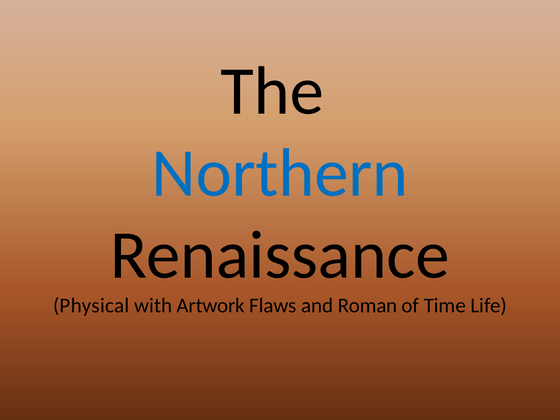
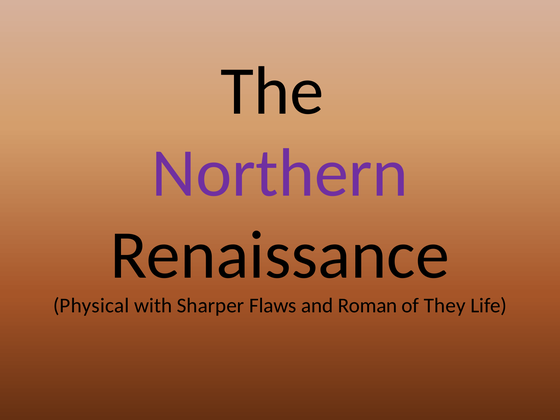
Northern colour: blue -> purple
Artwork: Artwork -> Sharper
Time: Time -> They
